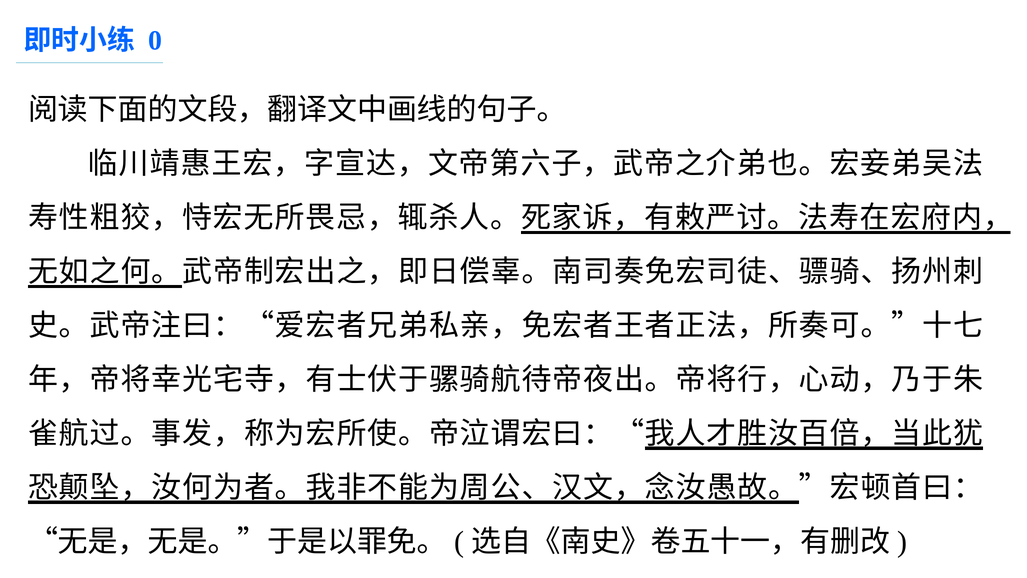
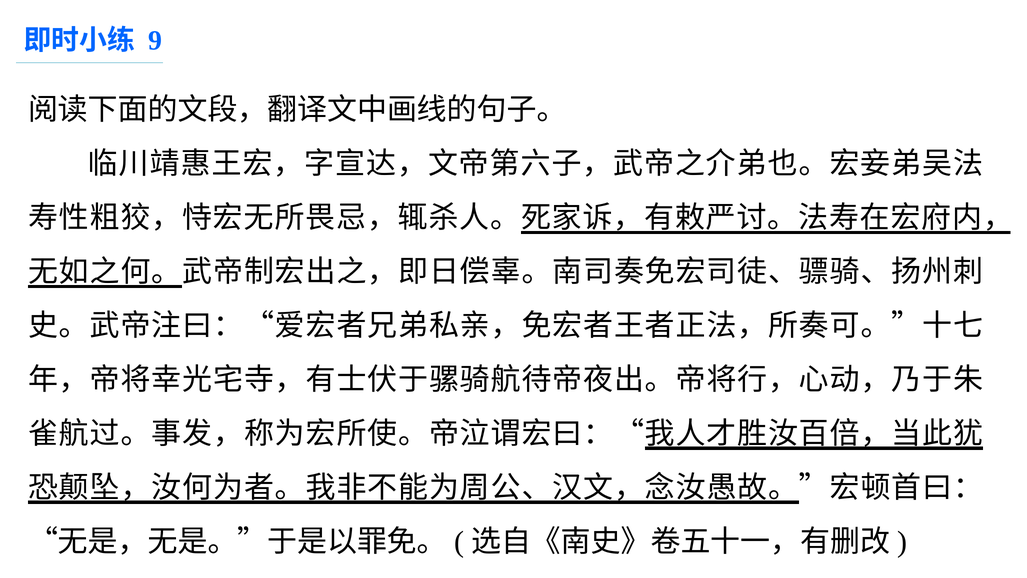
0: 0 -> 9
